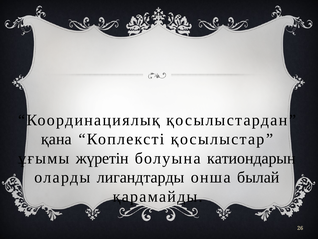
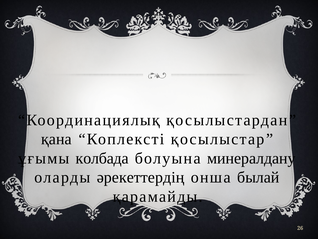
жүретін: жүретін -> колбада
катиондарын: катиондарын -> минералдану
лигандтарды: лигандтарды -> әрекеттердің
